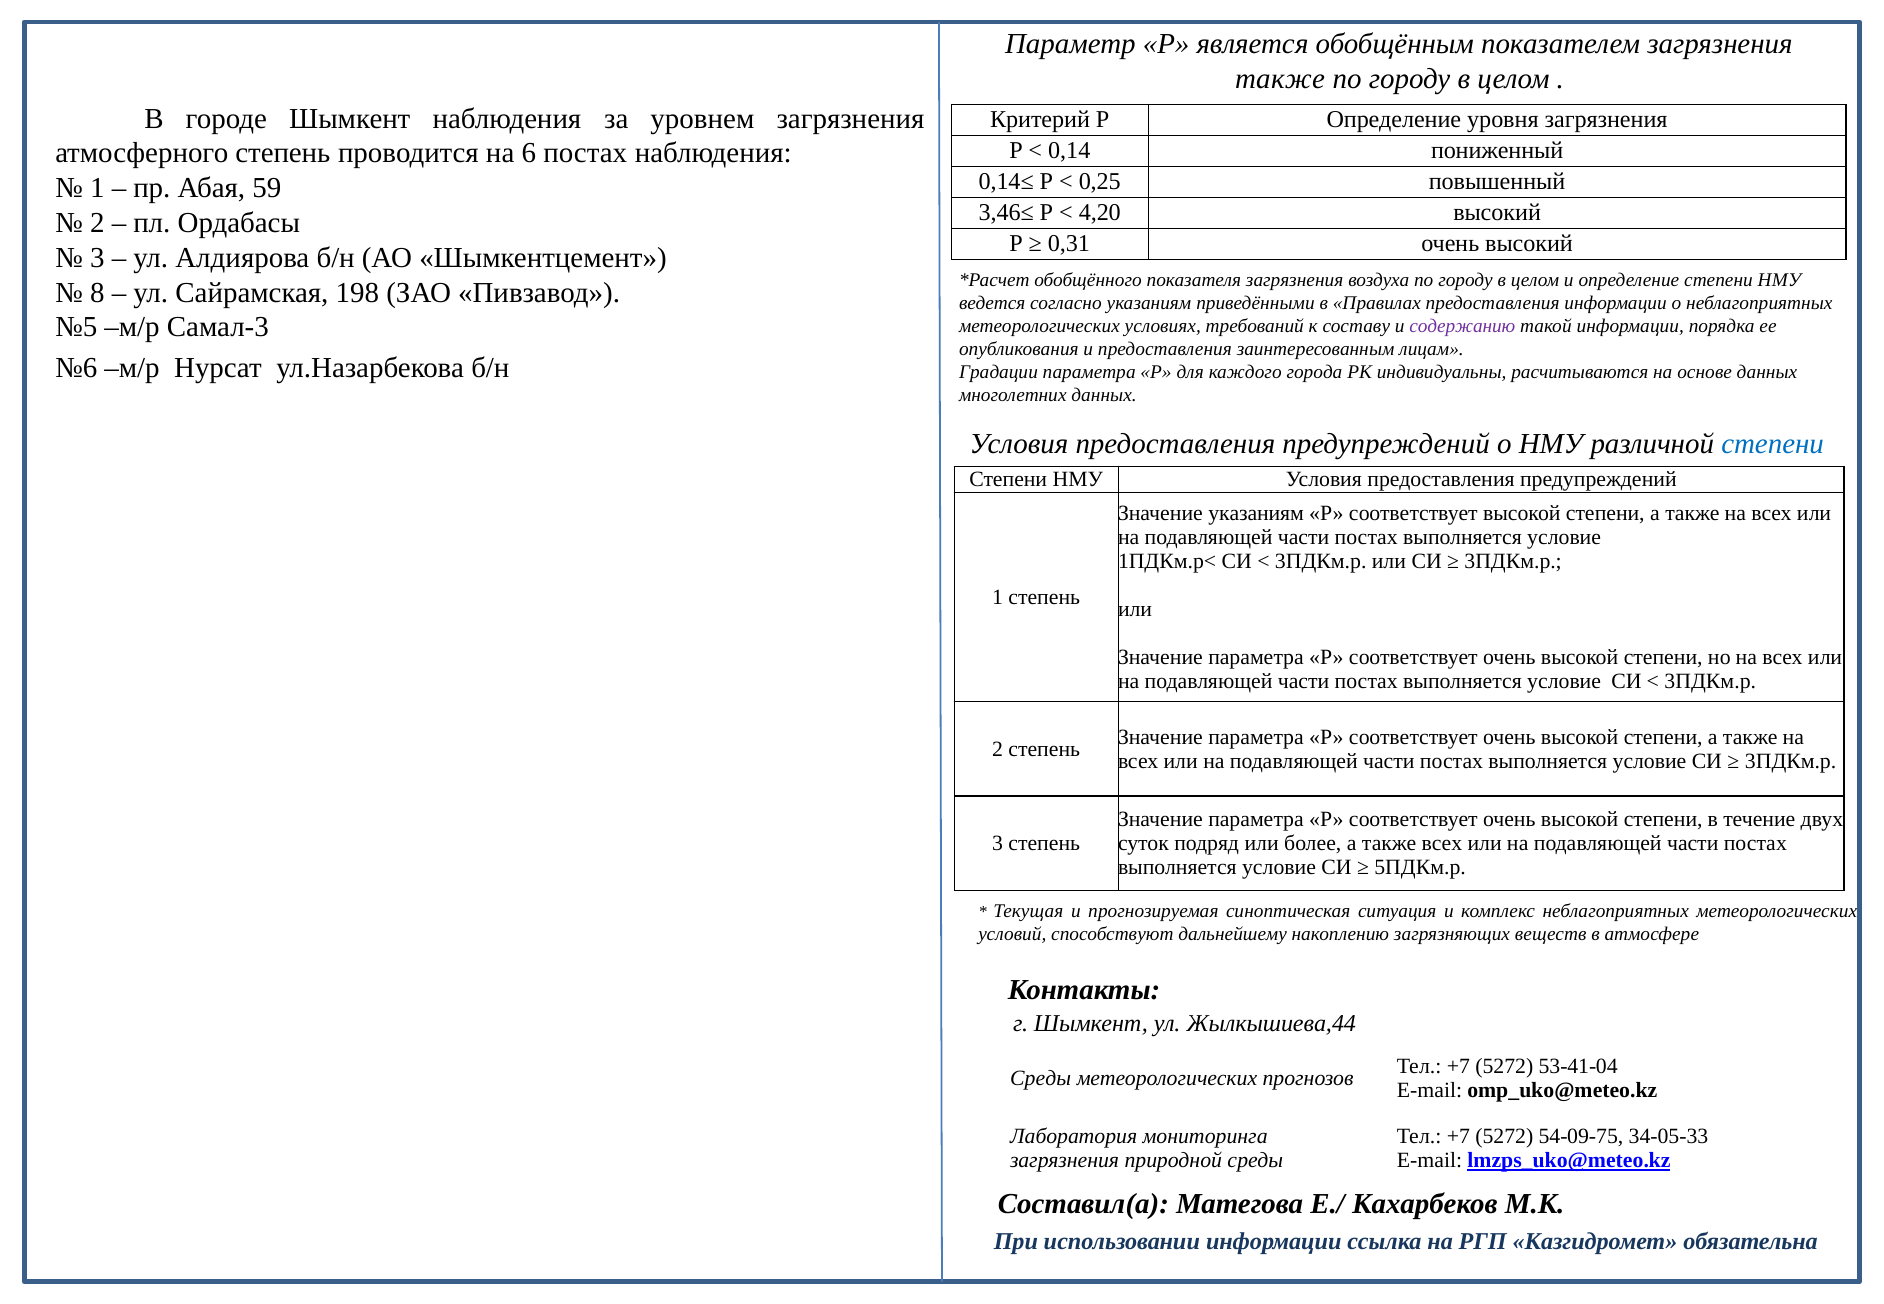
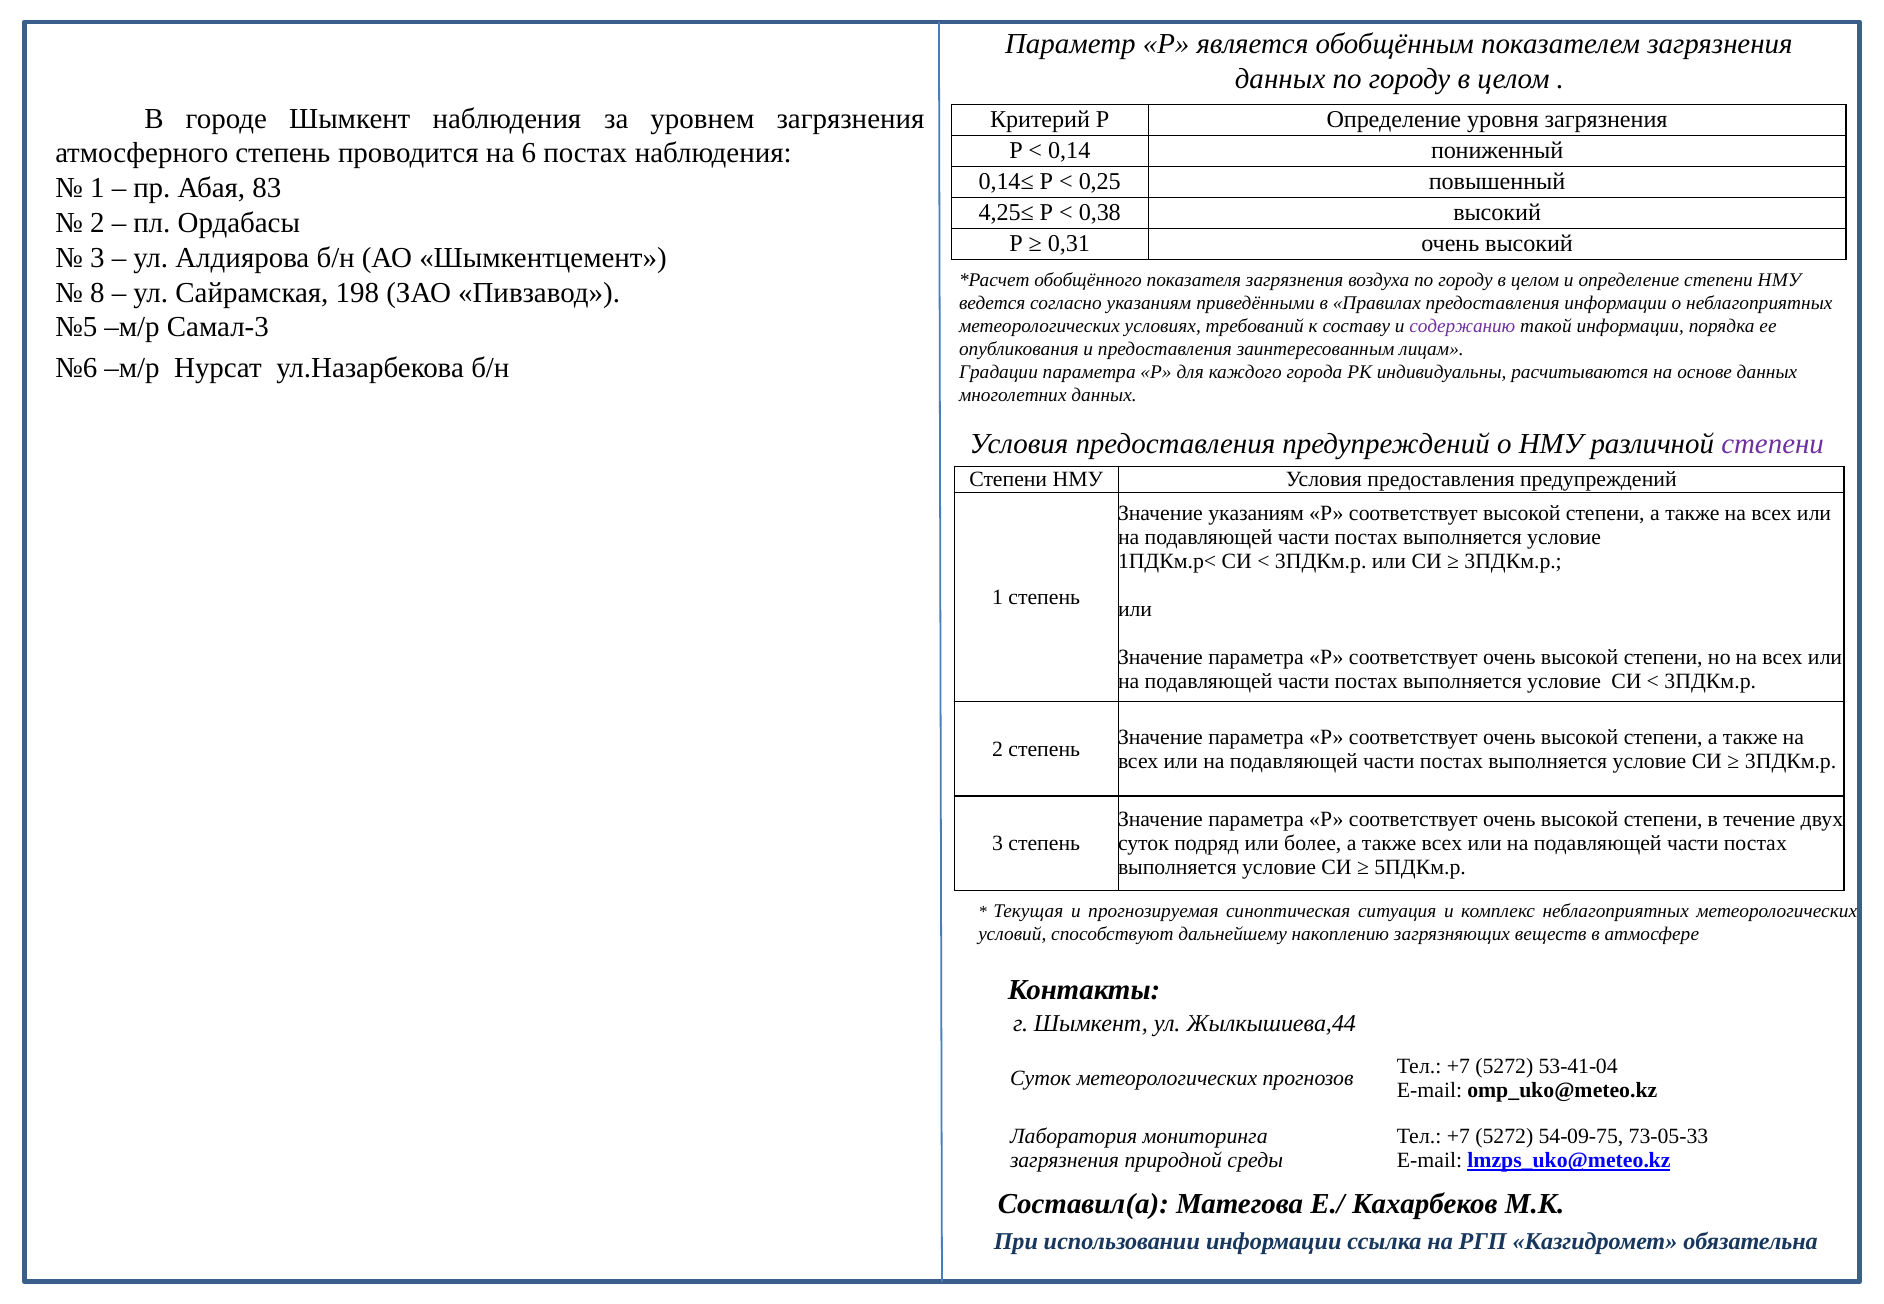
также at (1280, 79): также -> данных
59: 59 -> 83
3,46≤: 3,46≤ -> 4,25≤
4,20: 4,20 -> 0,38
степени at (1773, 444) colour: blue -> purple
Среды at (1041, 1079): Среды -> Суток
34-05-33: 34-05-33 -> 73-05-33
